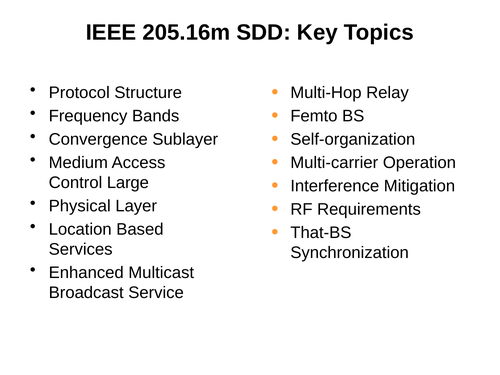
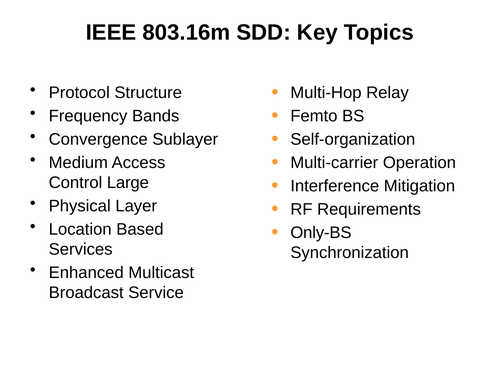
205.16m: 205.16m -> 803.16m
That-BS: That-BS -> Only-BS
